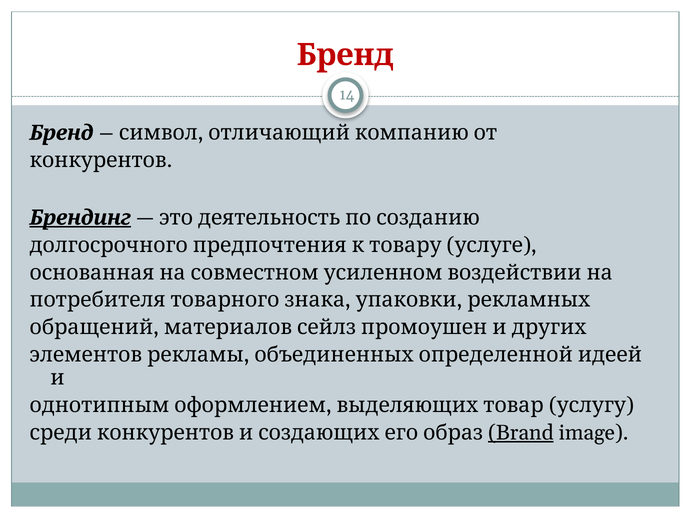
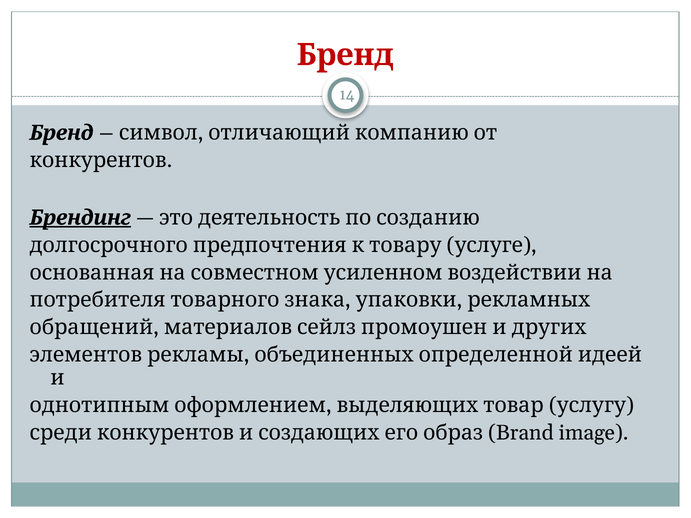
Brand underline: present -> none
